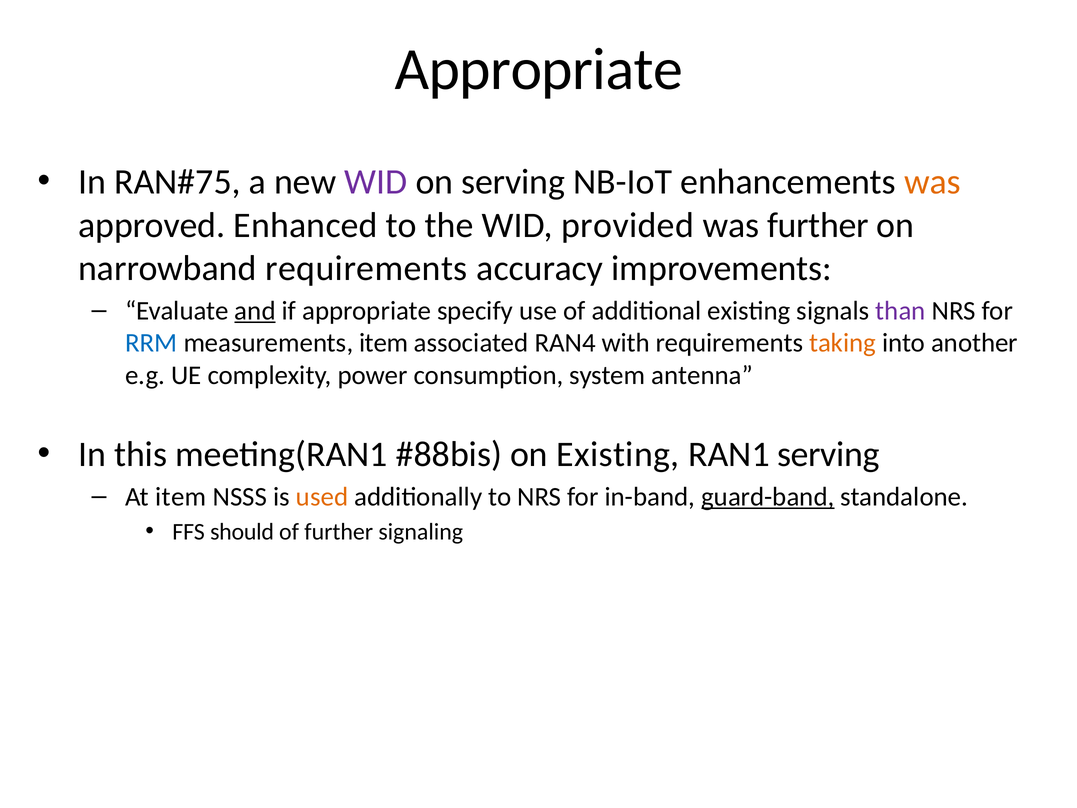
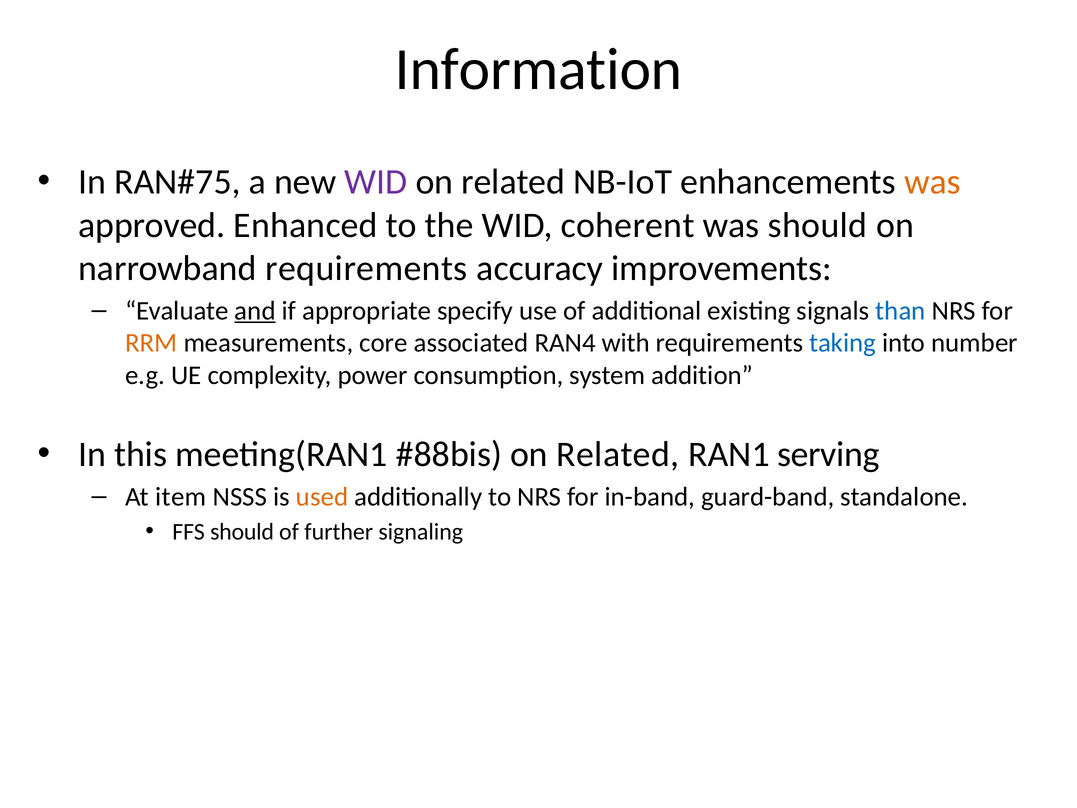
Appropriate at (539, 70): Appropriate -> Information
serving at (513, 182): serving -> related
provided: provided -> coherent
was further: further -> should
than colour: purple -> blue
RRM colour: blue -> orange
measurements item: item -> core
taking colour: orange -> blue
another: another -> number
antenna: antenna -> addition
Existing at (618, 454): Existing -> Related
guard-band underline: present -> none
